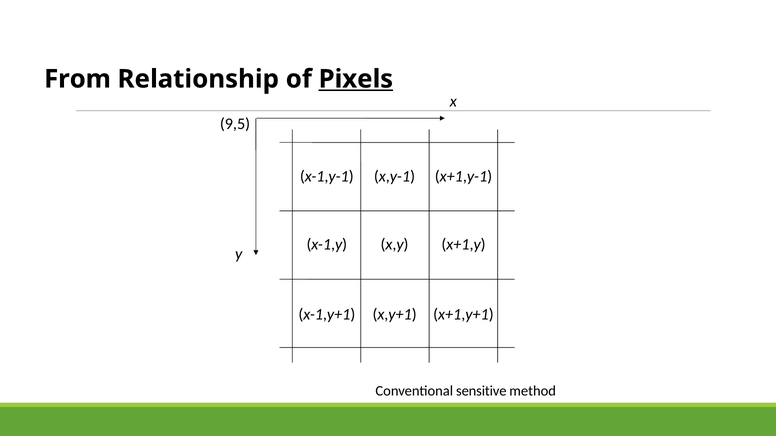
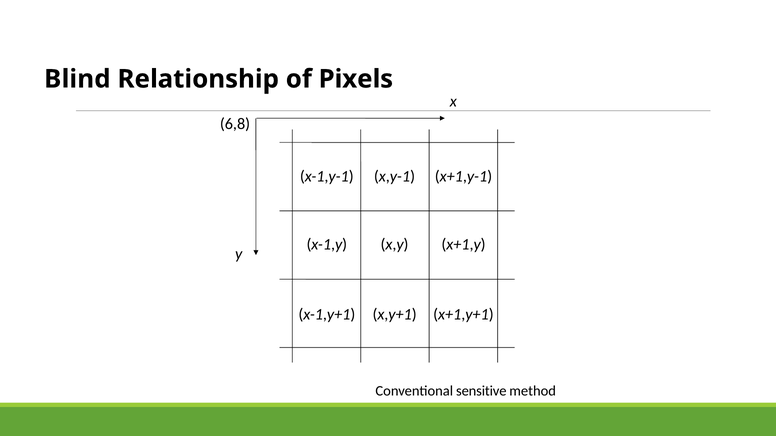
From: From -> Blind
Pixels underline: present -> none
9,5: 9,5 -> 6,8
